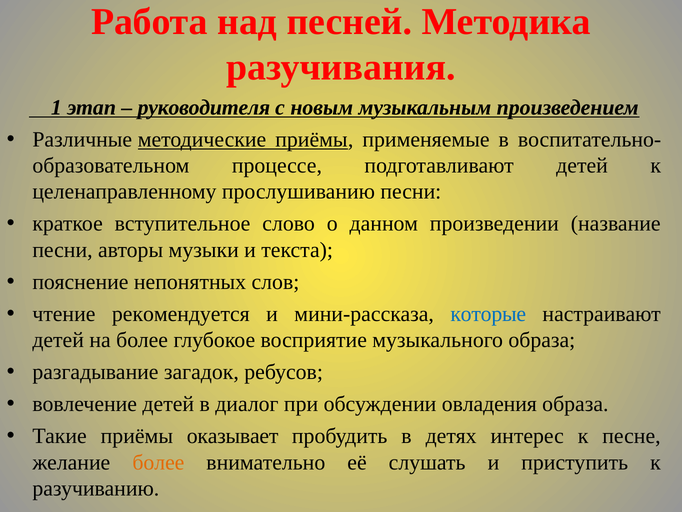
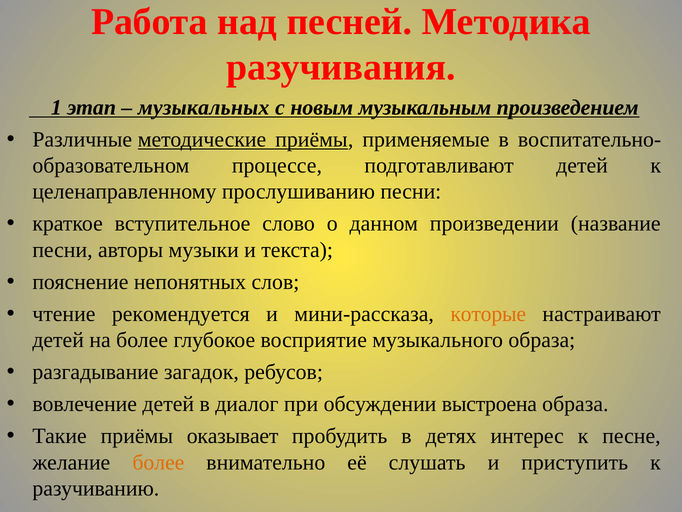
руководителя: руководителя -> музыкальных
которые colour: blue -> orange
овладения: овладения -> выстроена
